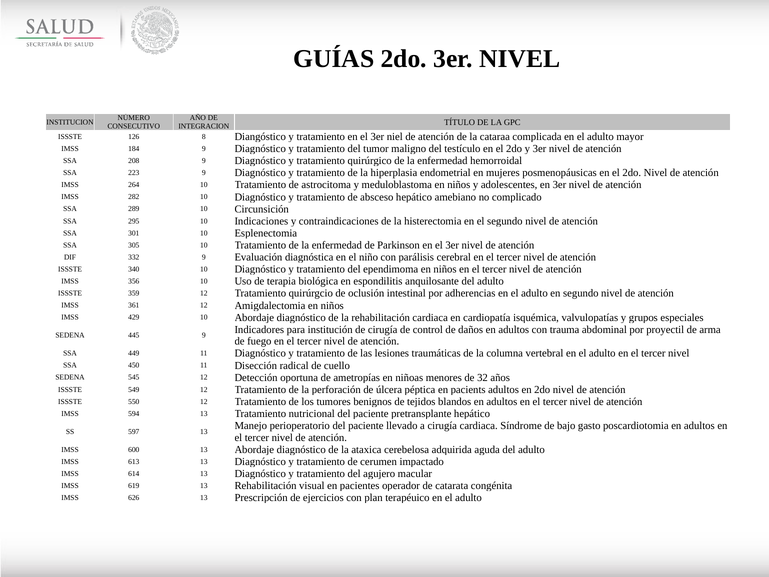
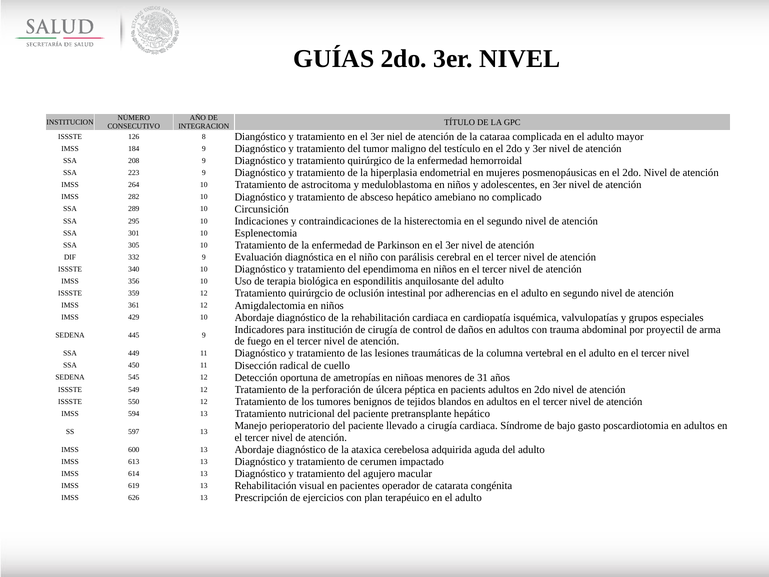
32: 32 -> 31
